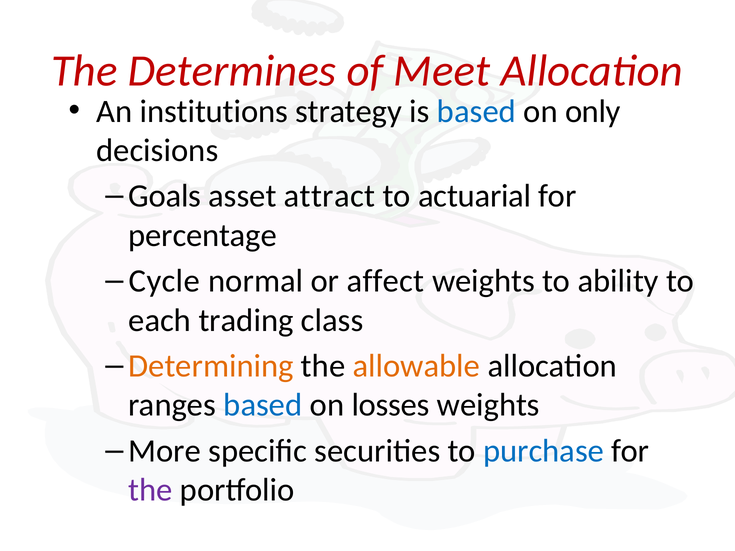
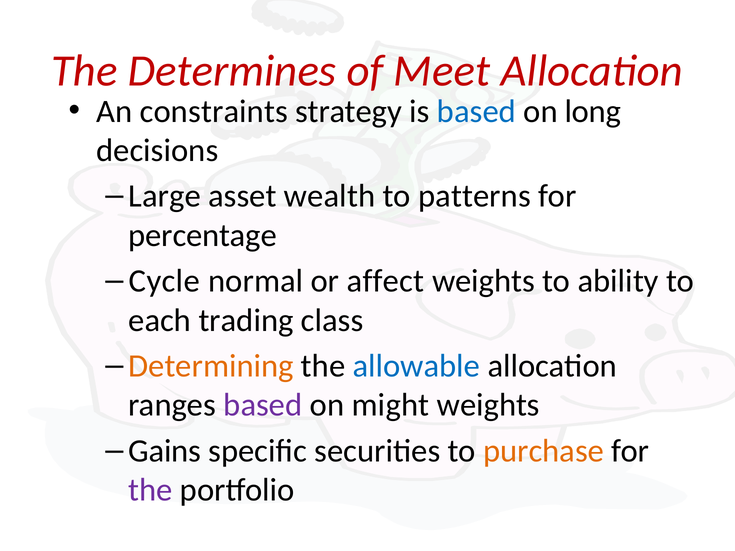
institutions: institutions -> constraints
only: only -> long
Goals: Goals -> Large
attract: attract -> wealth
actuarial: actuarial -> patterns
allowable colour: orange -> blue
based at (263, 405) colour: blue -> purple
losses: losses -> might
More: More -> Gains
purchase colour: blue -> orange
